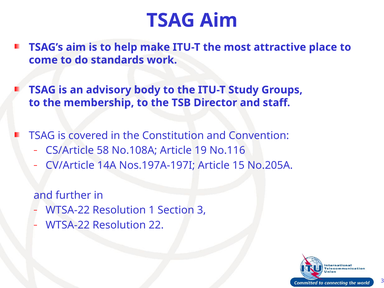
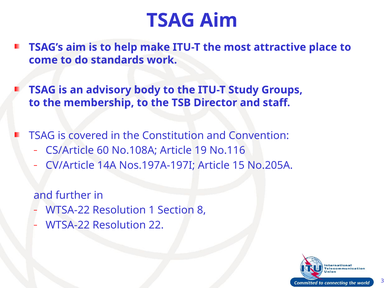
58: 58 -> 60
Section 3: 3 -> 8
